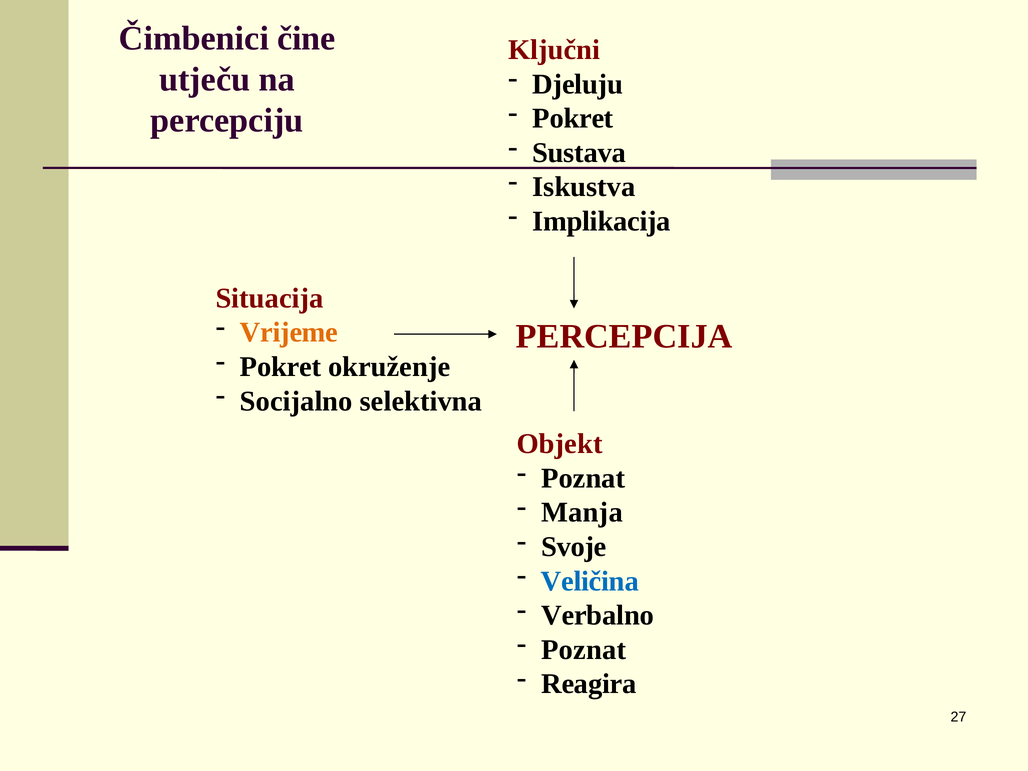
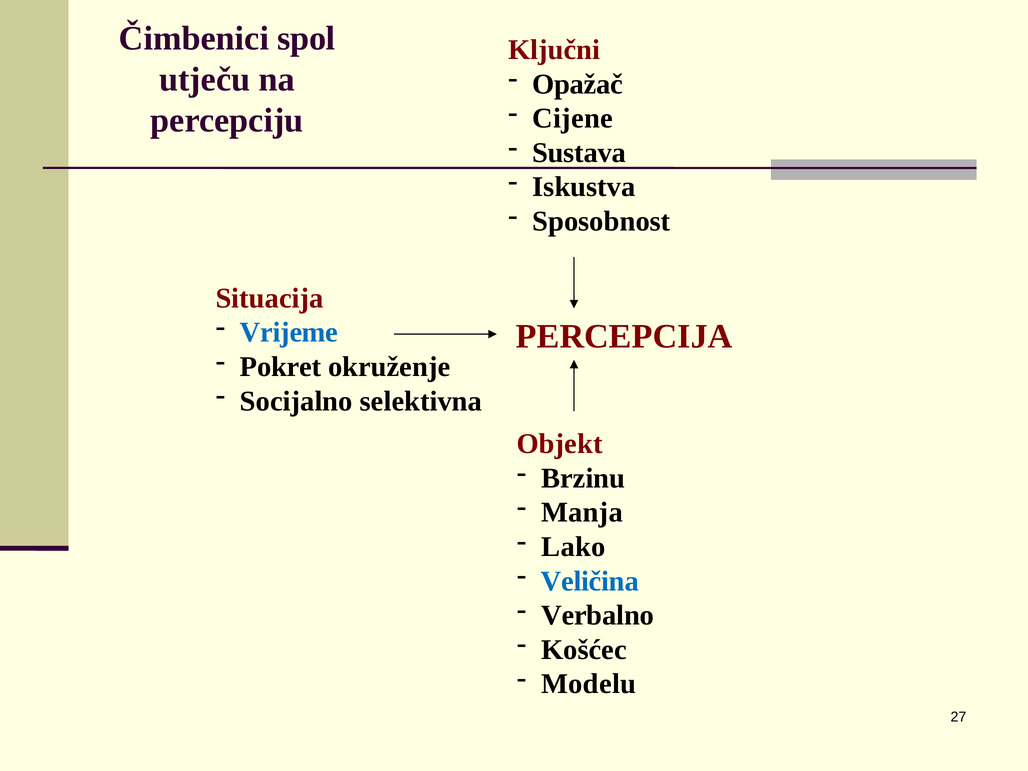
čine: čine -> spol
Djeluju: Djeluju -> Opažač
Pokret at (573, 118): Pokret -> Cijene
Implikacija: Implikacija -> Sposobnost
Vrijeme colour: orange -> blue
Poznat at (583, 478): Poznat -> Brzinu
Svoje: Svoje -> Lako
Poznat at (584, 650): Poznat -> Košćec
Reagira: Reagira -> Modelu
